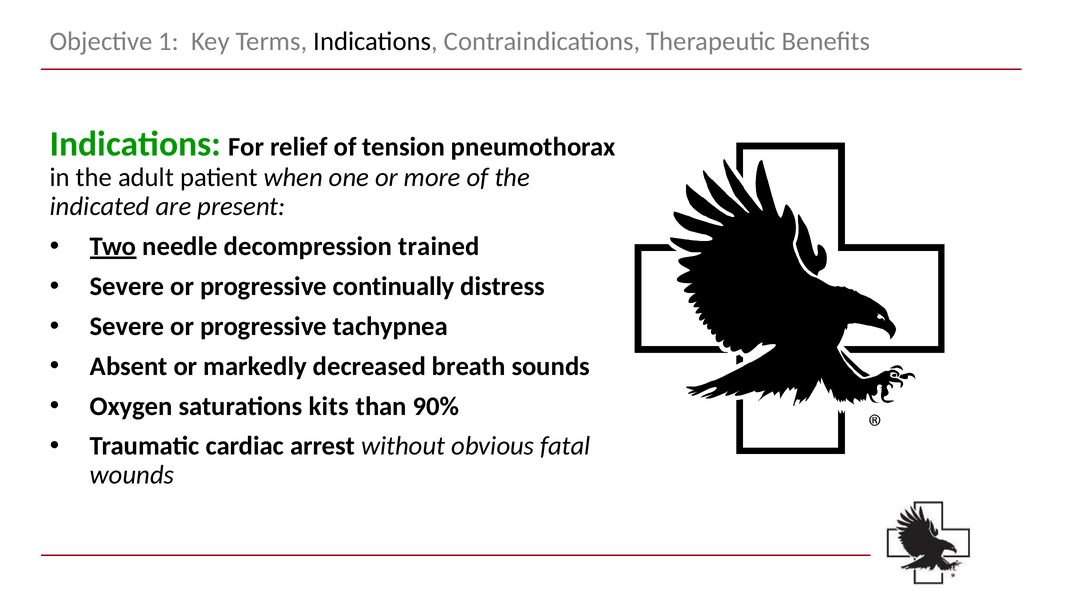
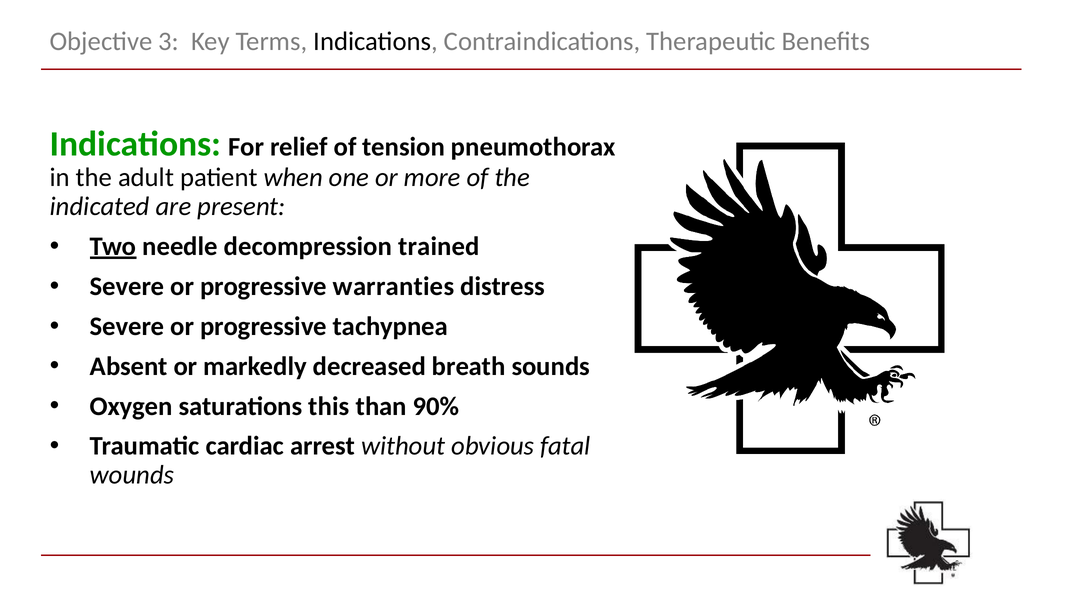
1: 1 -> 3
continually: continually -> warranties
kits: kits -> this
